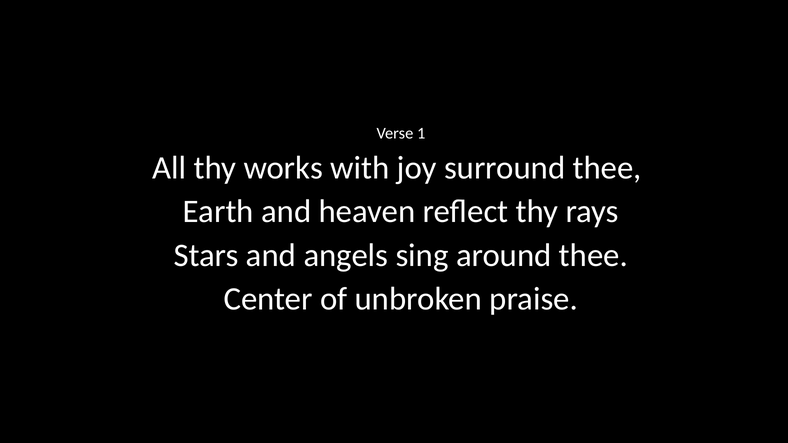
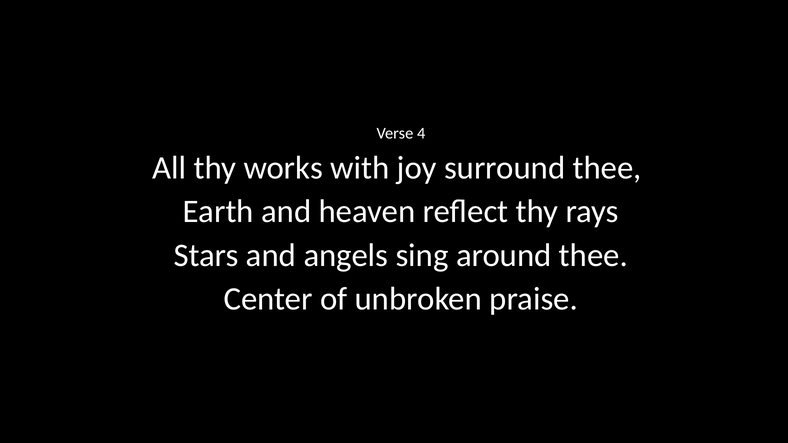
1: 1 -> 4
